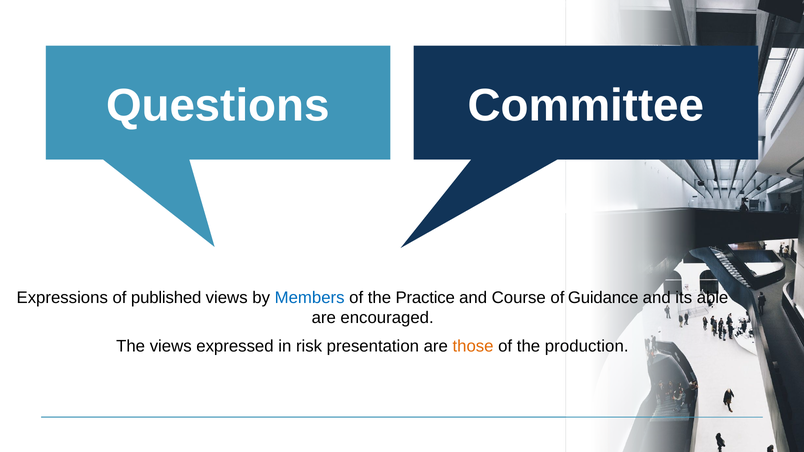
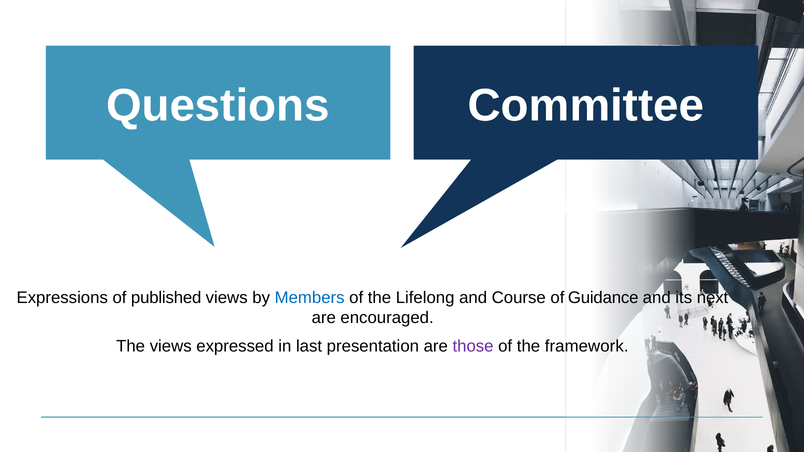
Practice: Practice -> Lifelong
able: able -> next
risk: risk -> last
those colour: orange -> purple
production: production -> framework
